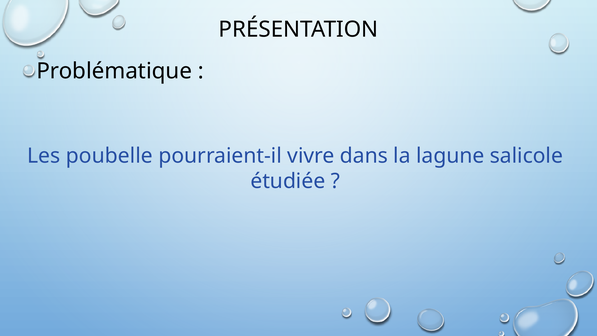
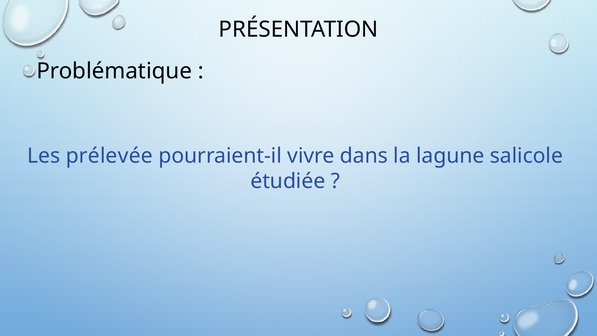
poubelle: poubelle -> prélevée
